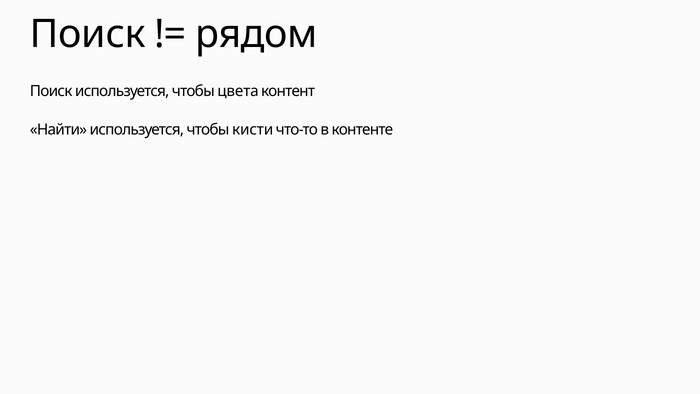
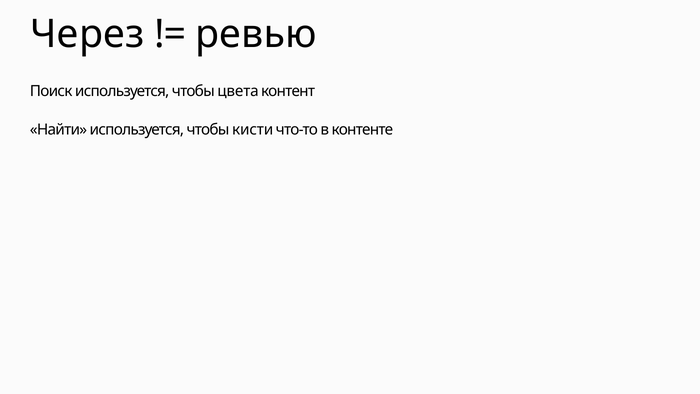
Поиск at (88, 34): Поиск -> Через
рядом: рядом -> ревью
